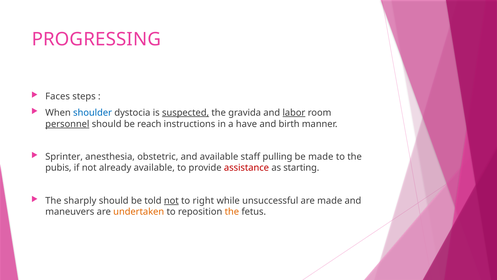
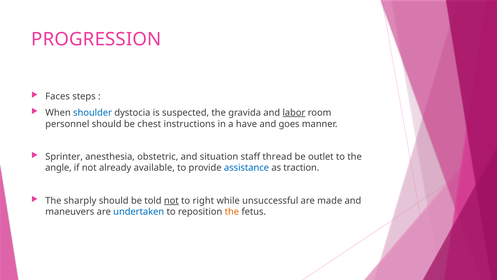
PROGRESSING: PROGRESSING -> PROGRESSION
suspected underline: present -> none
personnel underline: present -> none
reach: reach -> chest
birth: birth -> goes
and available: available -> situation
pulling: pulling -> thread
be made: made -> outlet
pubis: pubis -> angle
assistance colour: red -> blue
starting: starting -> traction
undertaken colour: orange -> blue
